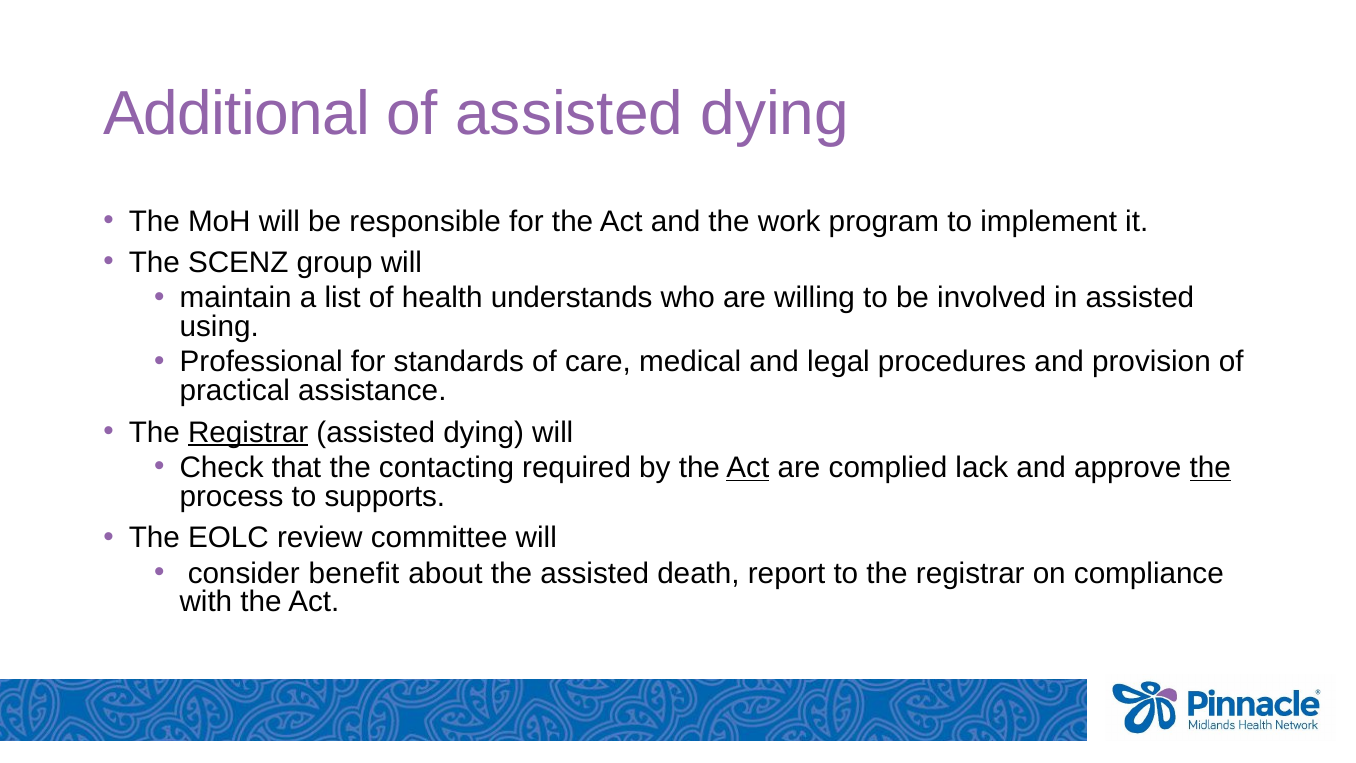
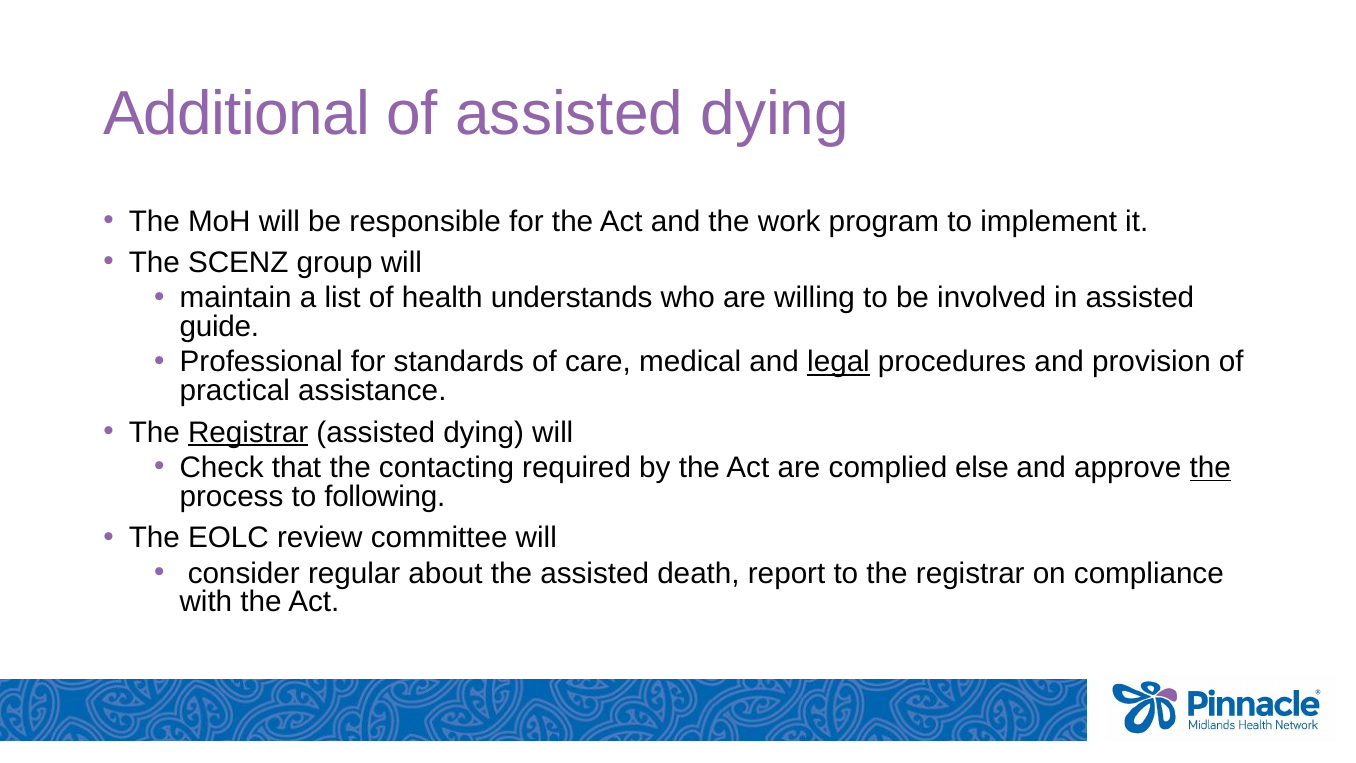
using: using -> guide
legal underline: none -> present
Act at (748, 468) underline: present -> none
lack: lack -> else
supports: supports -> following
benefit: benefit -> regular
